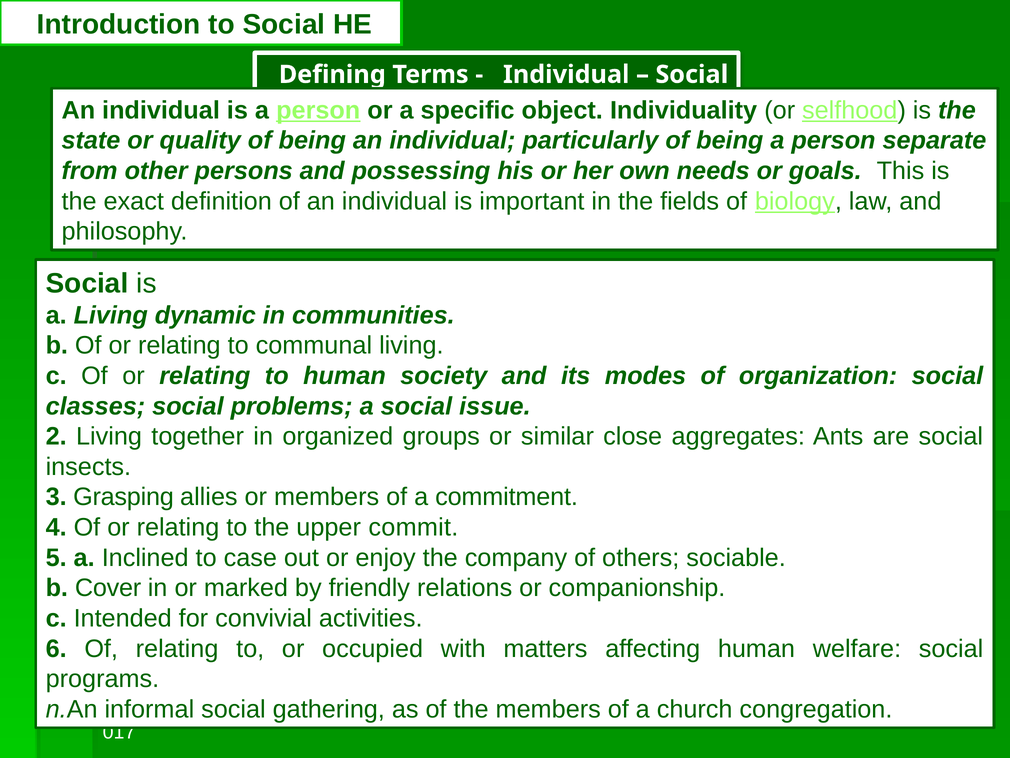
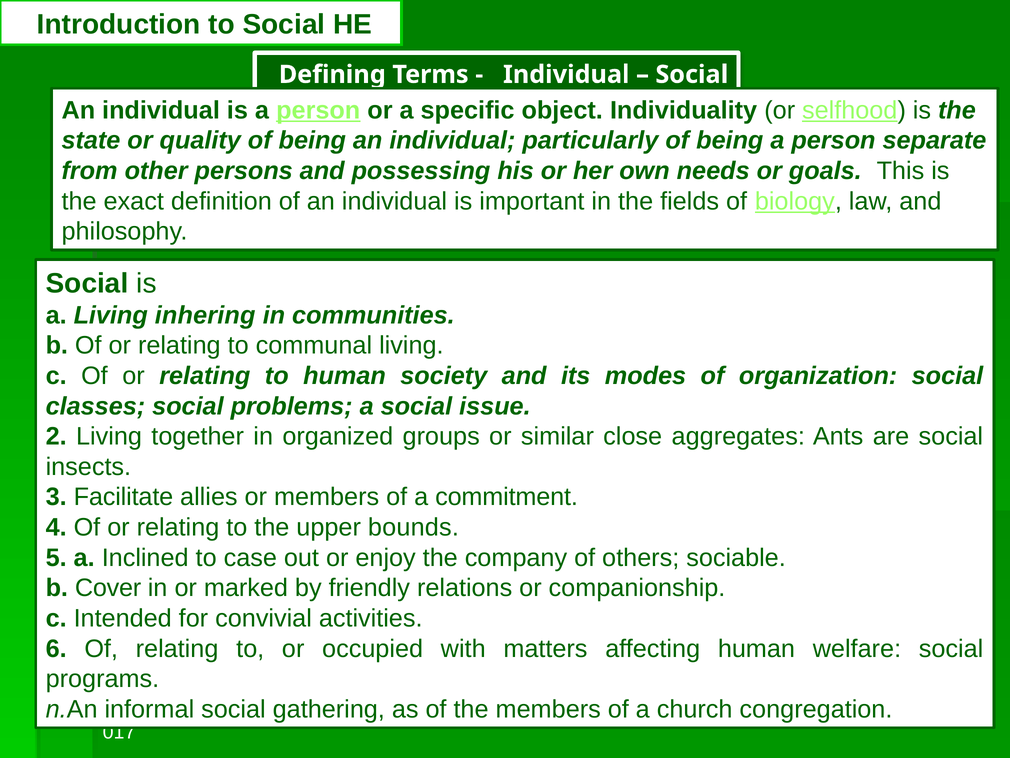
dynamic: dynamic -> inhering
Grasping: Grasping -> Facilitate
commit: commit -> bounds
